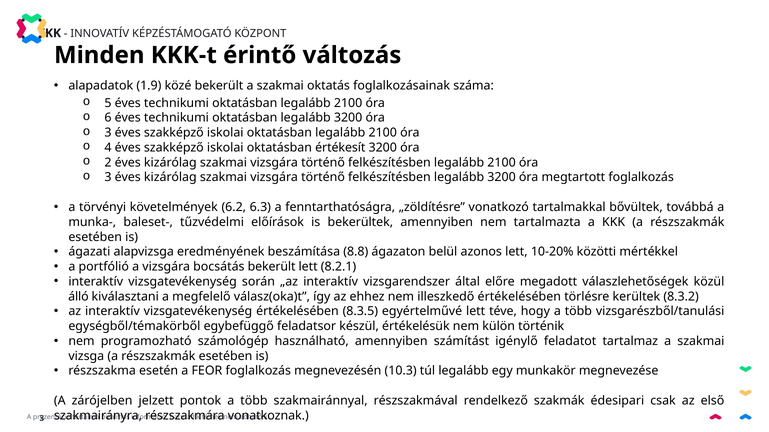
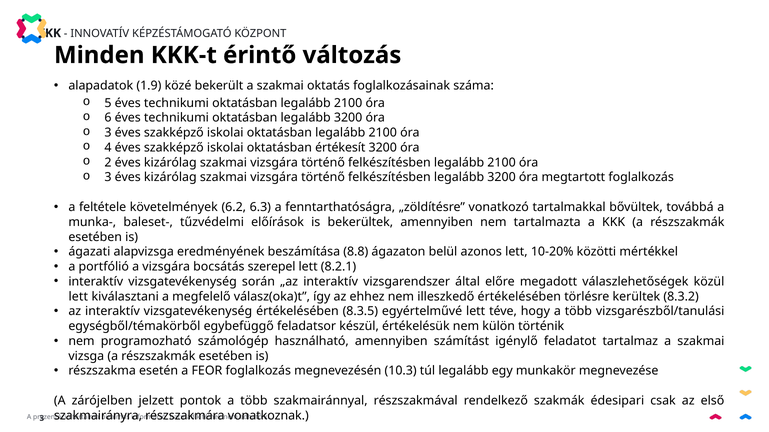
törvényi: törvényi -> feltétele
bocsátás bekerült: bekerült -> szerepel
álló at (78, 297): álló -> lett
